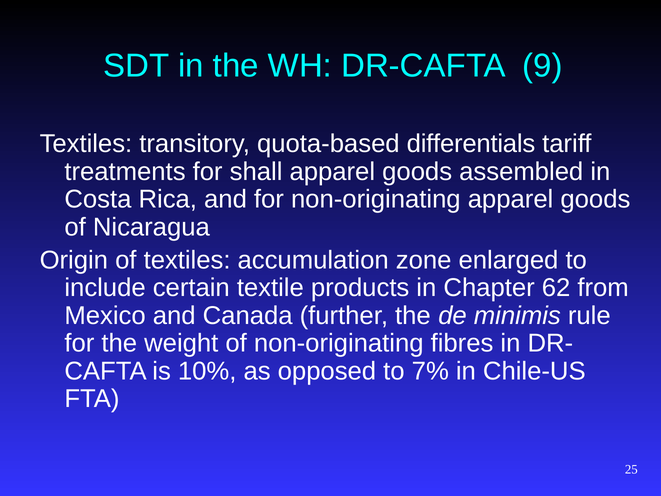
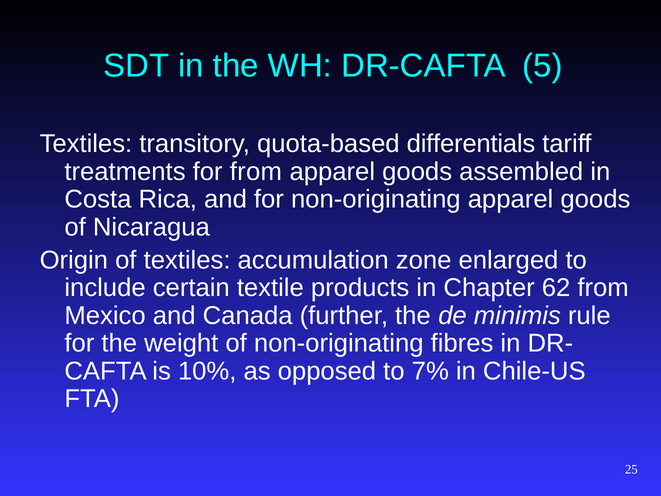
9: 9 -> 5
for shall: shall -> from
